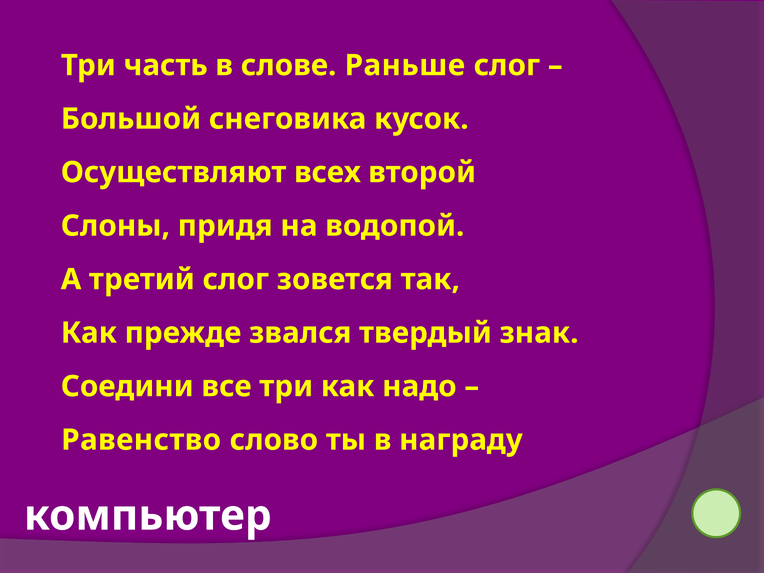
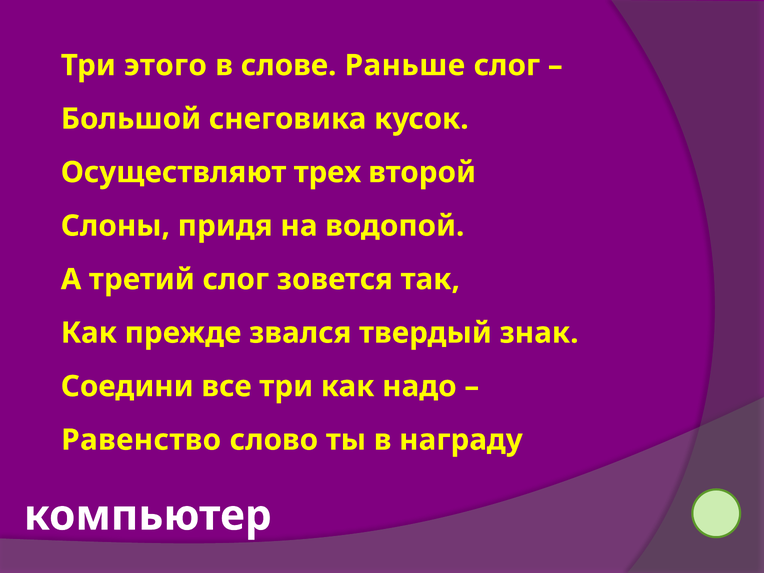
часть: часть -> этого
всех: всех -> трех
